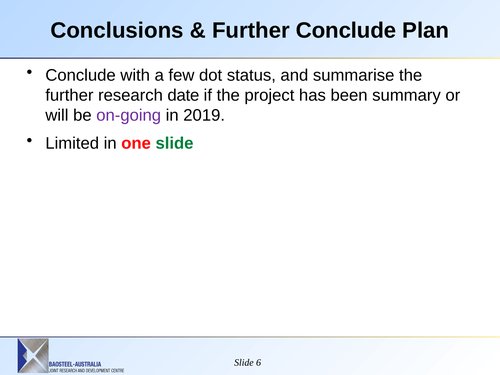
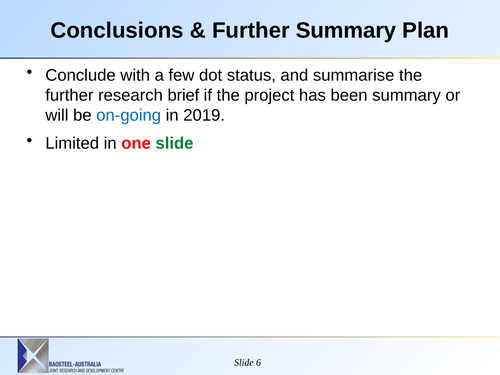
Further Conclude: Conclude -> Summary
date: date -> brief
on-going colour: purple -> blue
